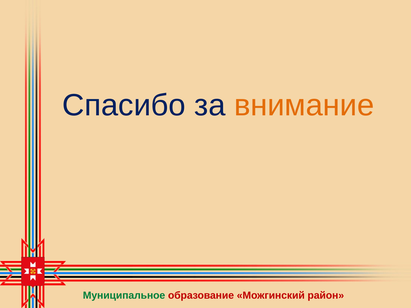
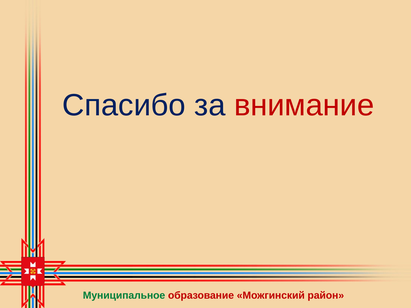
внимание colour: orange -> red
